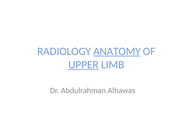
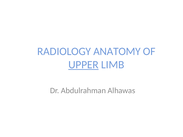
ANATOMY underline: present -> none
